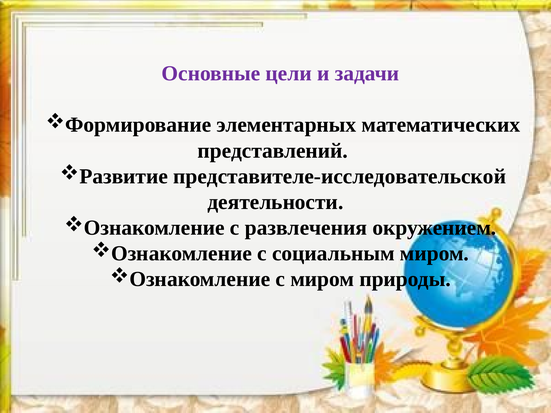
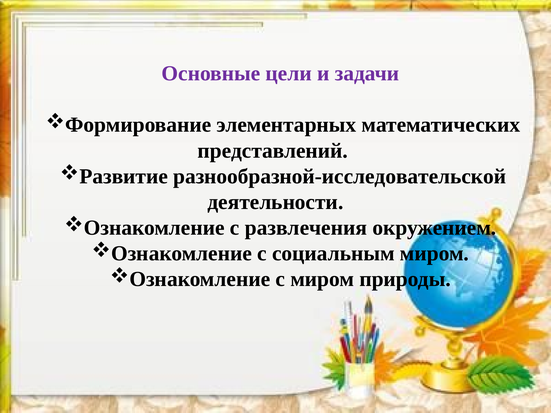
представителе-исследовательской: представителе-исследовательской -> разнообразной-исследовательской
